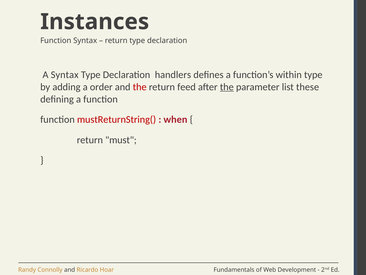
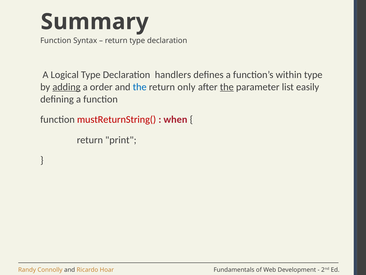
Instances: Instances -> Summary
A Syntax: Syntax -> Logical
adding underline: none -> present
the at (140, 87) colour: red -> blue
feed: feed -> only
these: these -> easily
must: must -> print
